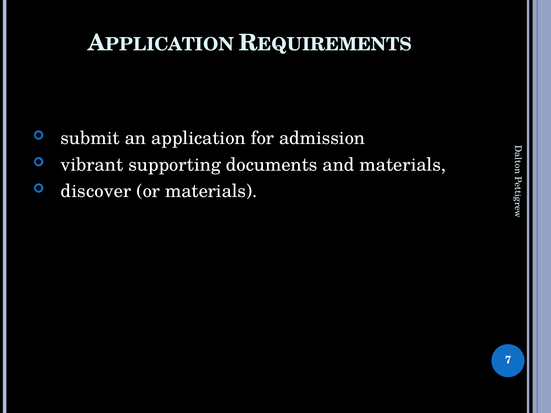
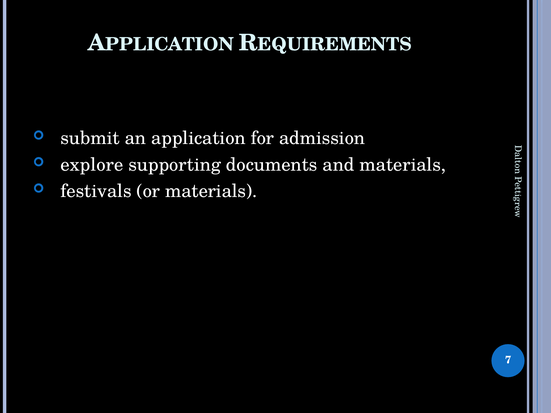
vibrant: vibrant -> explore
discover: discover -> festivals
